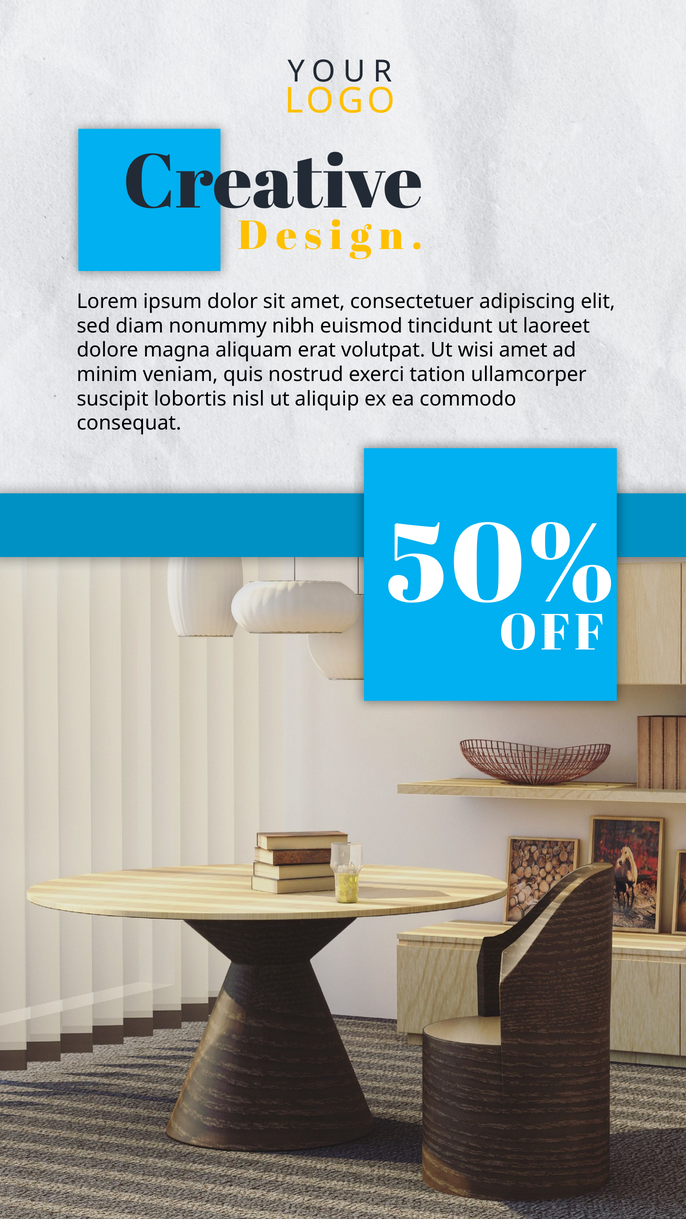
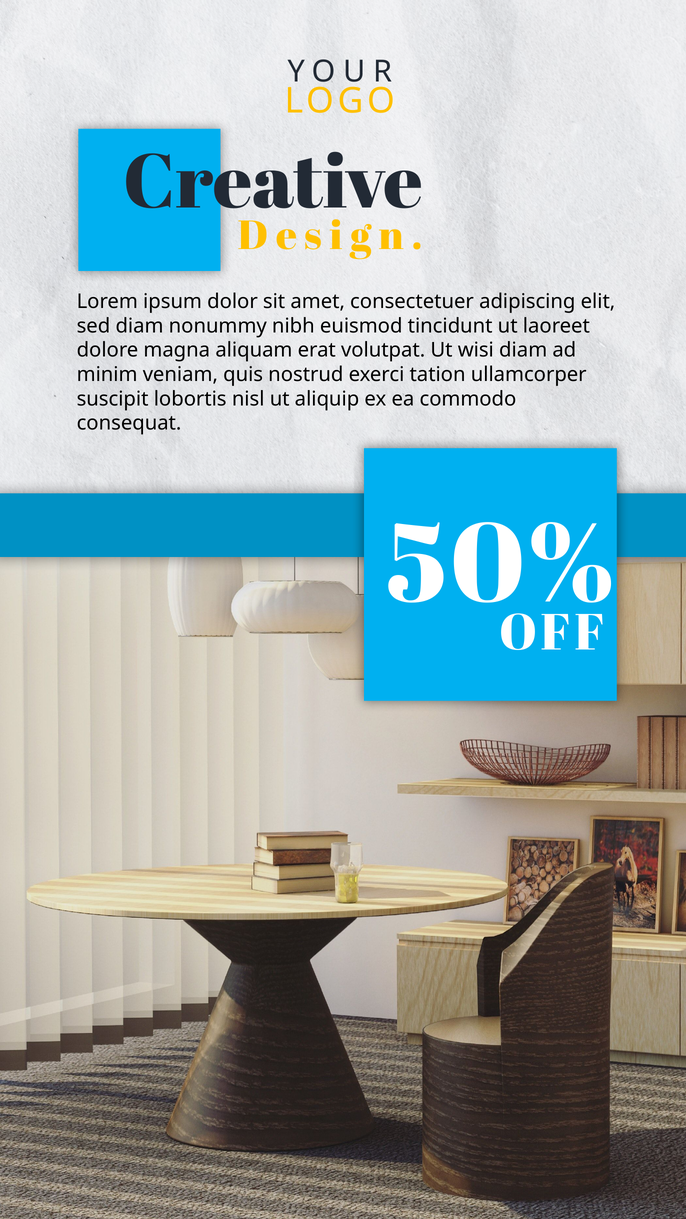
wisi amet: amet -> diam
